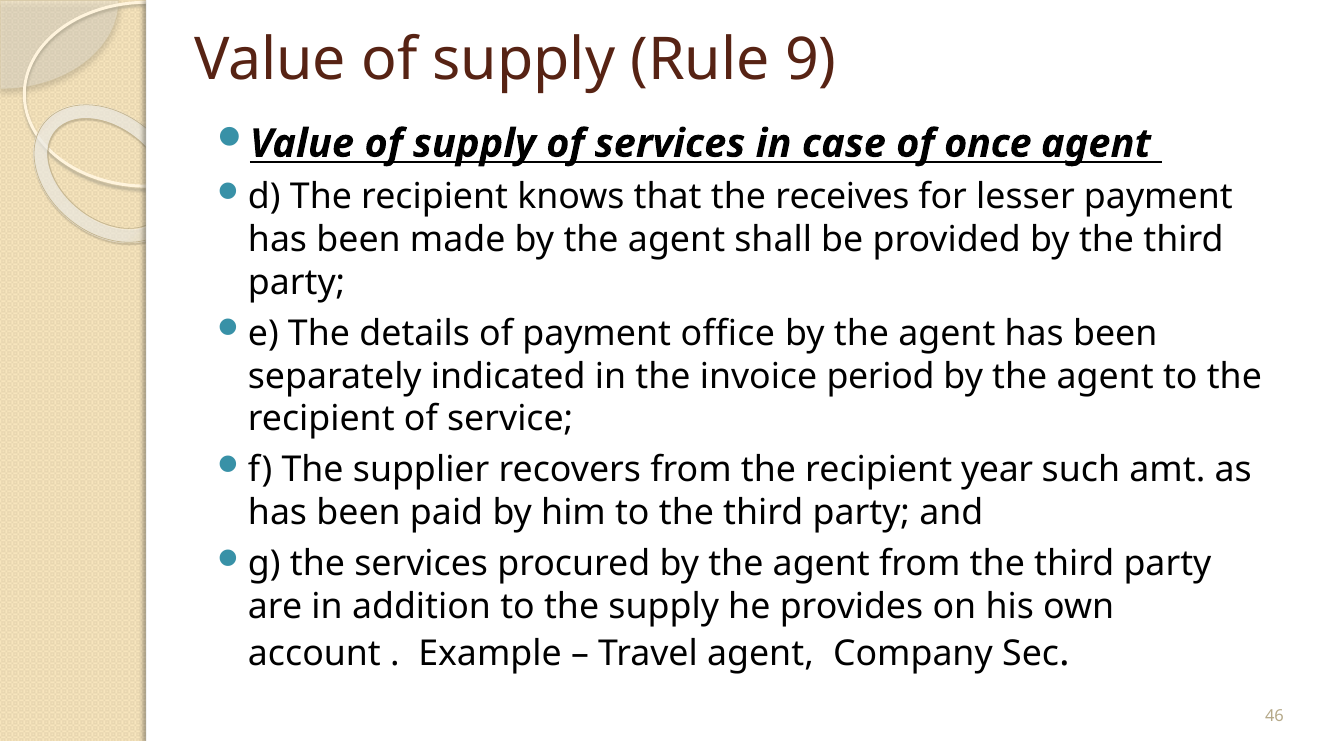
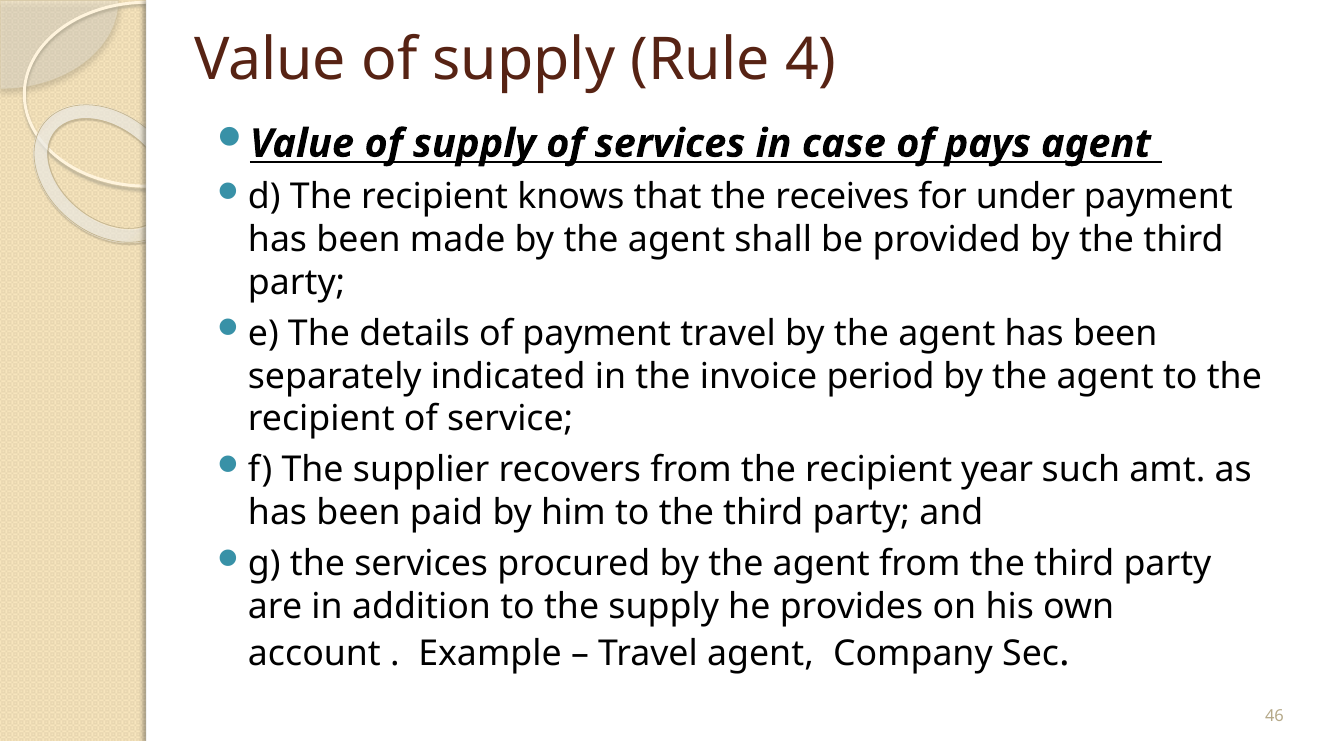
9: 9 -> 4
once: once -> pays
lesser: lesser -> under
payment office: office -> travel
